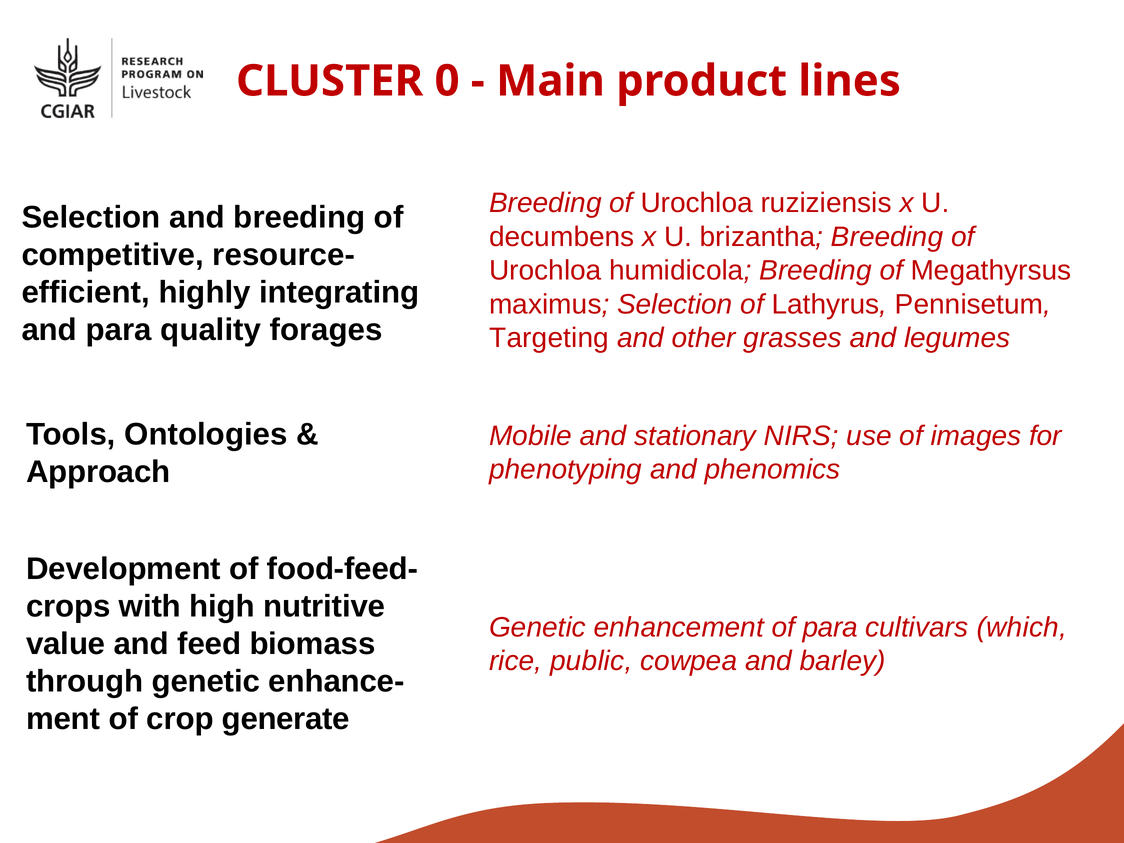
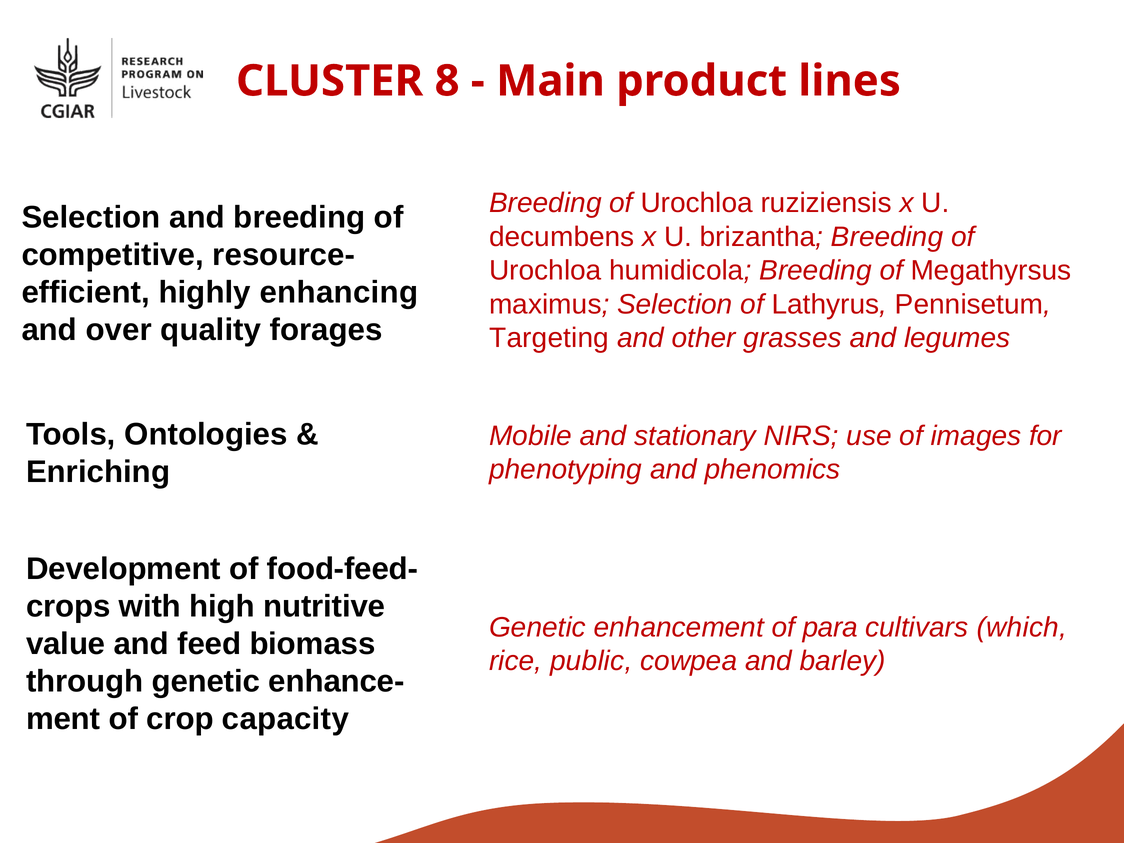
0: 0 -> 8
integrating: integrating -> enhancing
and para: para -> over
Approach: Approach -> Enriching
generate: generate -> capacity
